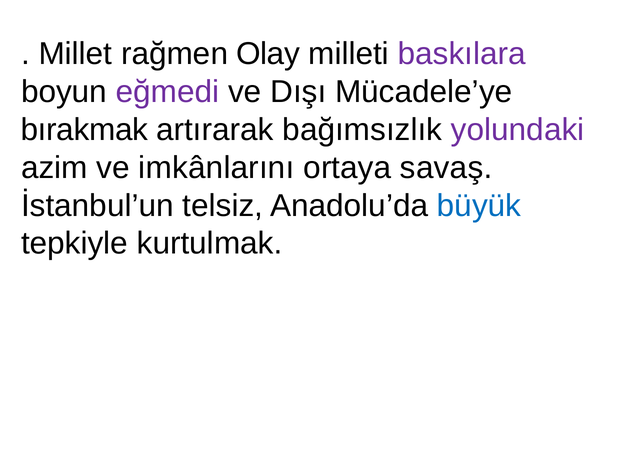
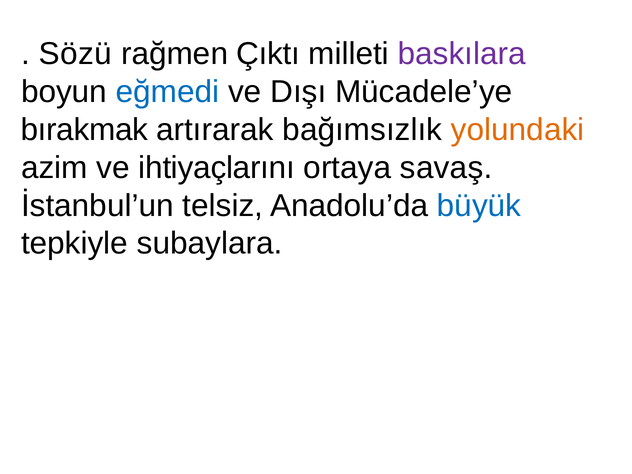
Millet: Millet -> Sözü
Olay: Olay -> Çıktı
eğmedi colour: purple -> blue
yolundaki colour: purple -> orange
imkânlarını: imkânlarını -> ihtiyaçlarını
kurtulmak: kurtulmak -> subaylara
